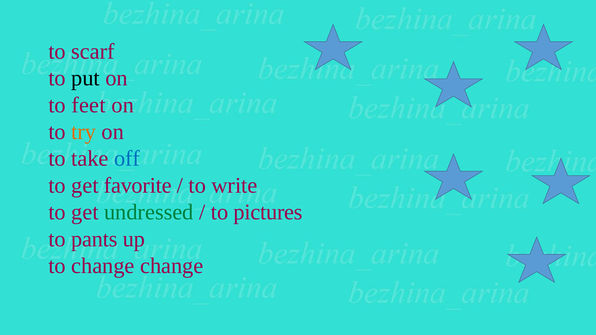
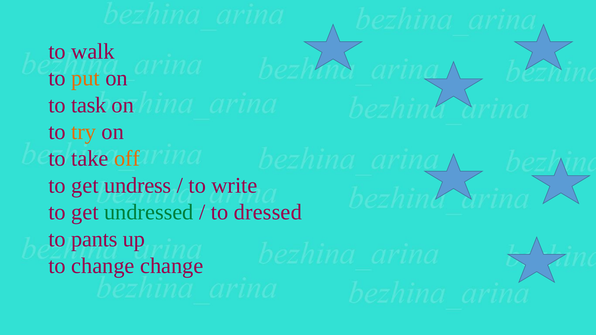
scarf: scarf -> walk
put colour: black -> orange
feet: feet -> task
off colour: blue -> orange
favorite: favorite -> undress
pictures: pictures -> dressed
